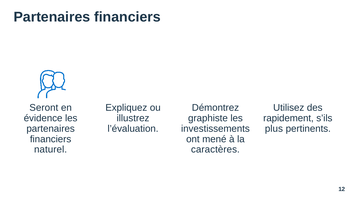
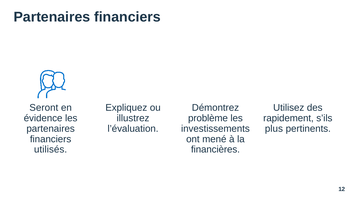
graphiste: graphiste -> problème
naturel: naturel -> utilisés
caractères: caractères -> financières
